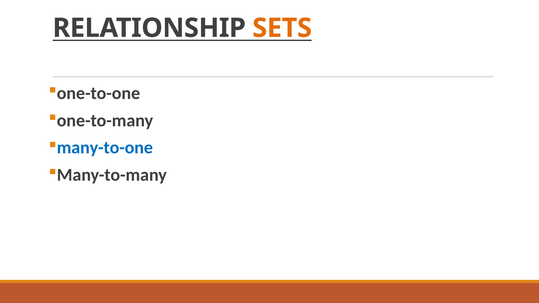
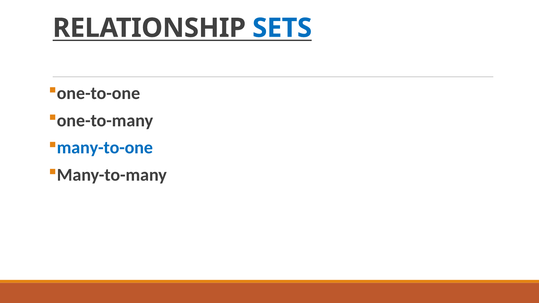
SETS colour: orange -> blue
